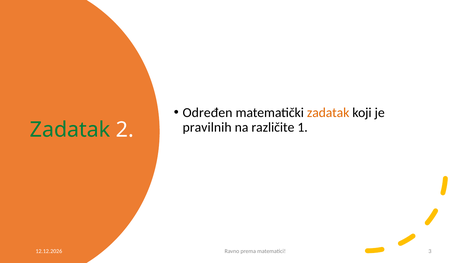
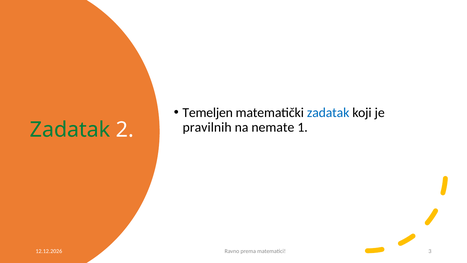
Određen: Određen -> Temeljen
zadatak at (328, 112) colour: orange -> blue
različite: različite -> nemate
